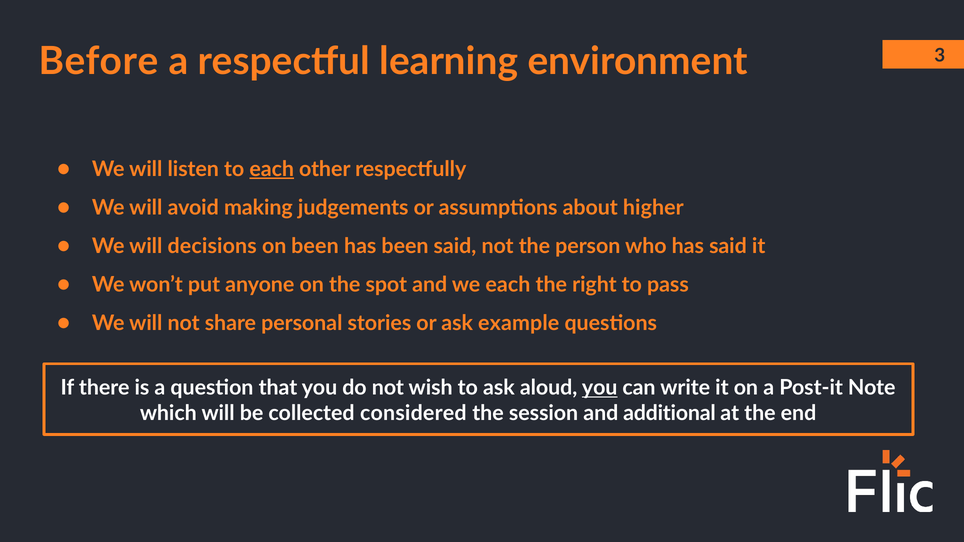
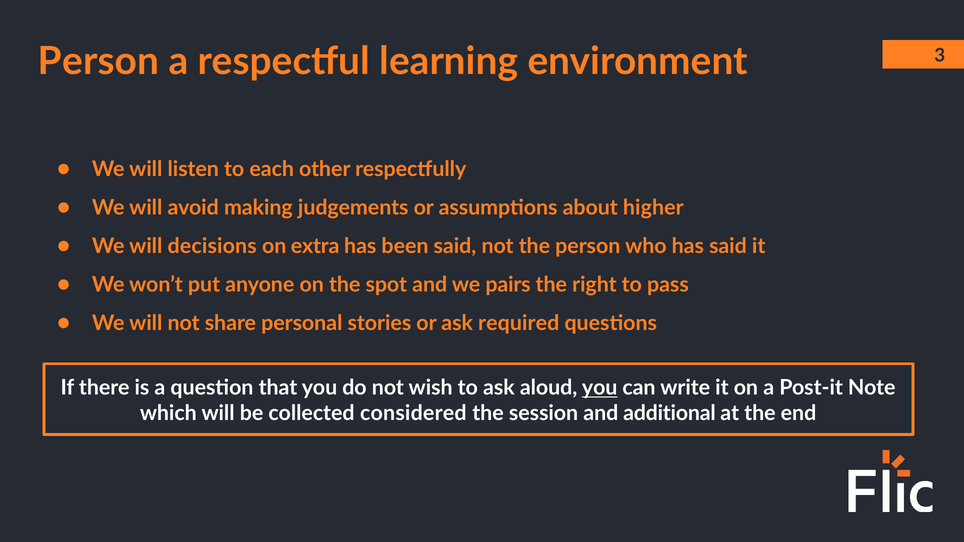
Before at (98, 61): Before -> Person
each at (272, 169) underline: present -> none
on been: been -> extra
we each: each -> pairs
example: example -> required
